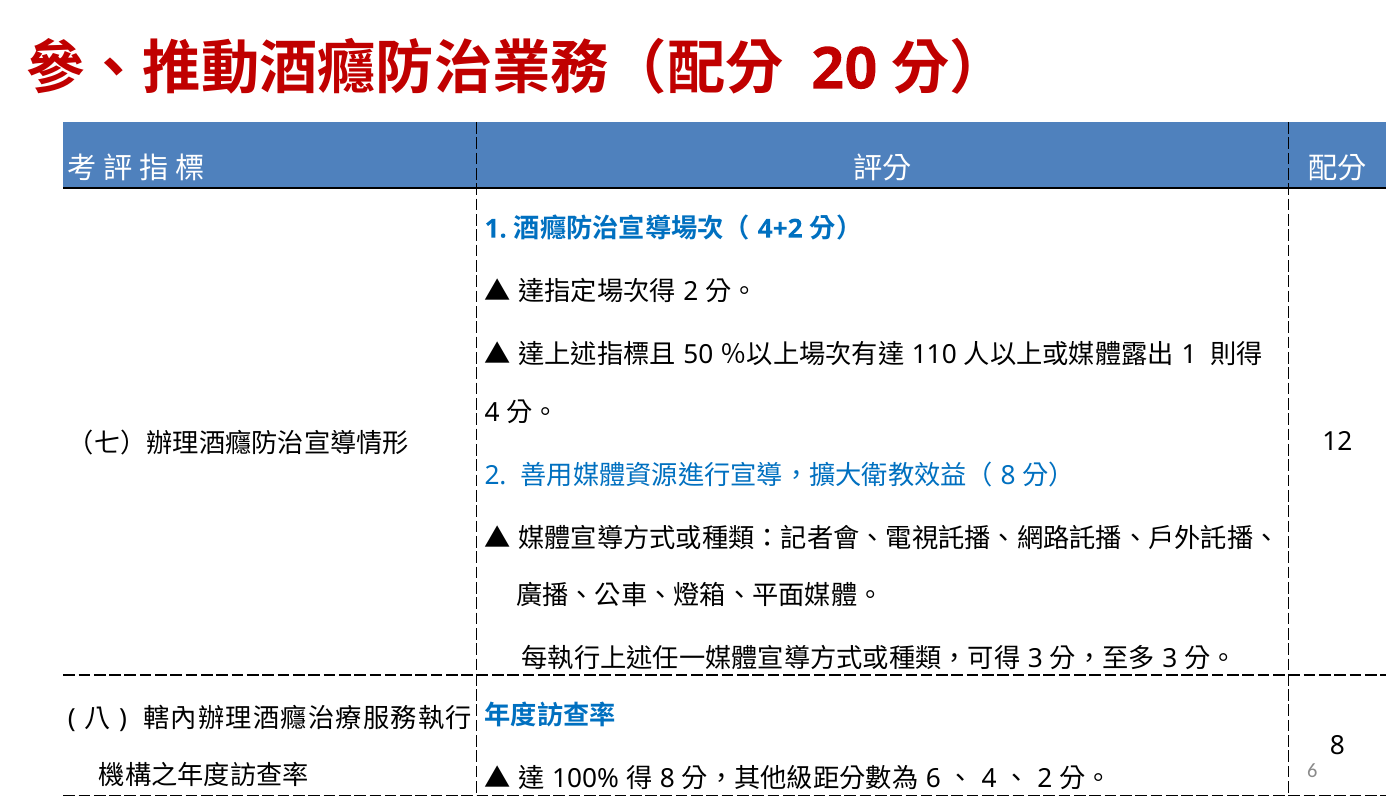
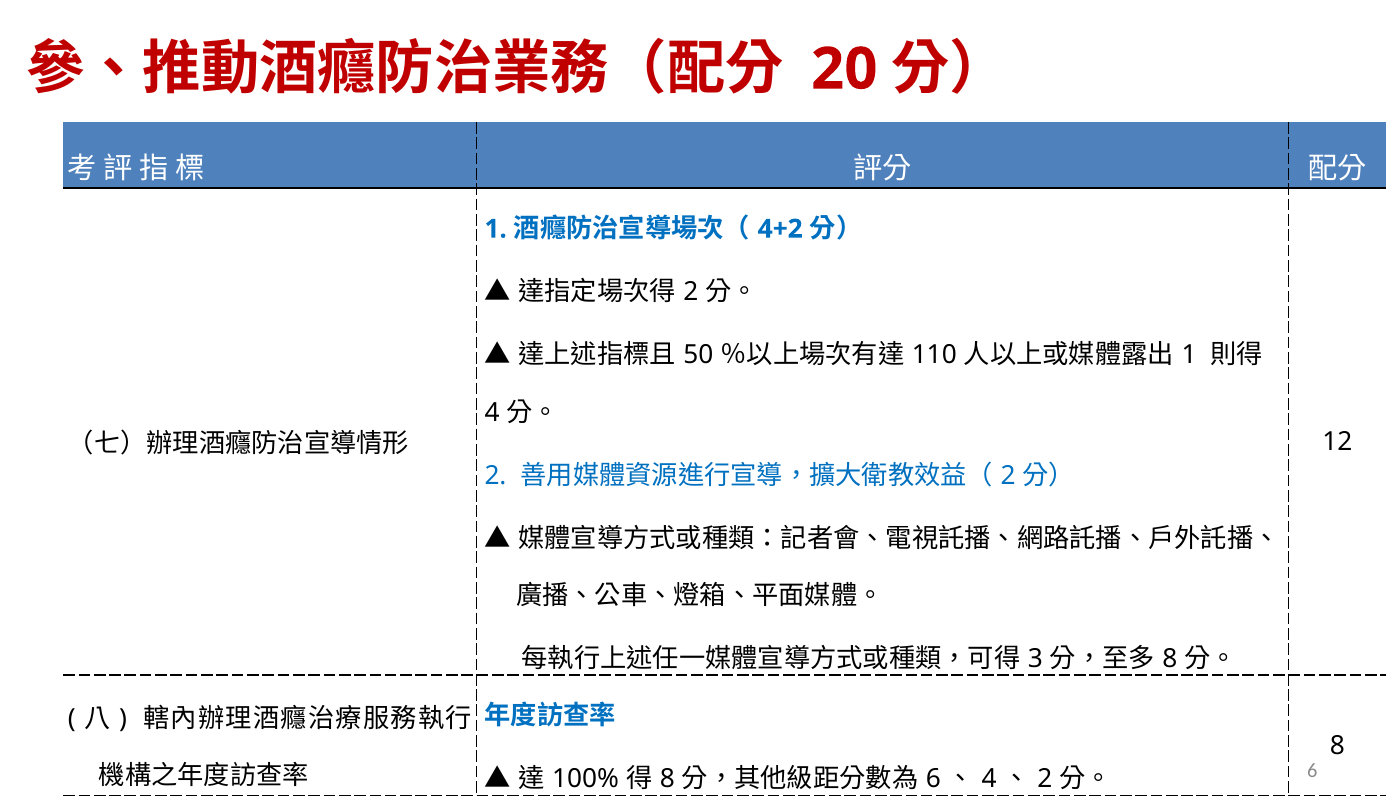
8 at (1008, 475): 8 -> 2
3 at (1170, 658): 3 -> 8
